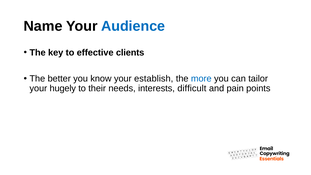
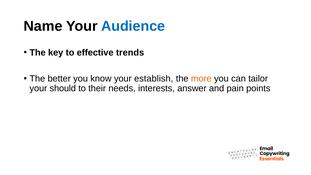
clients: clients -> trends
more colour: blue -> orange
hugely: hugely -> should
difficult: difficult -> answer
